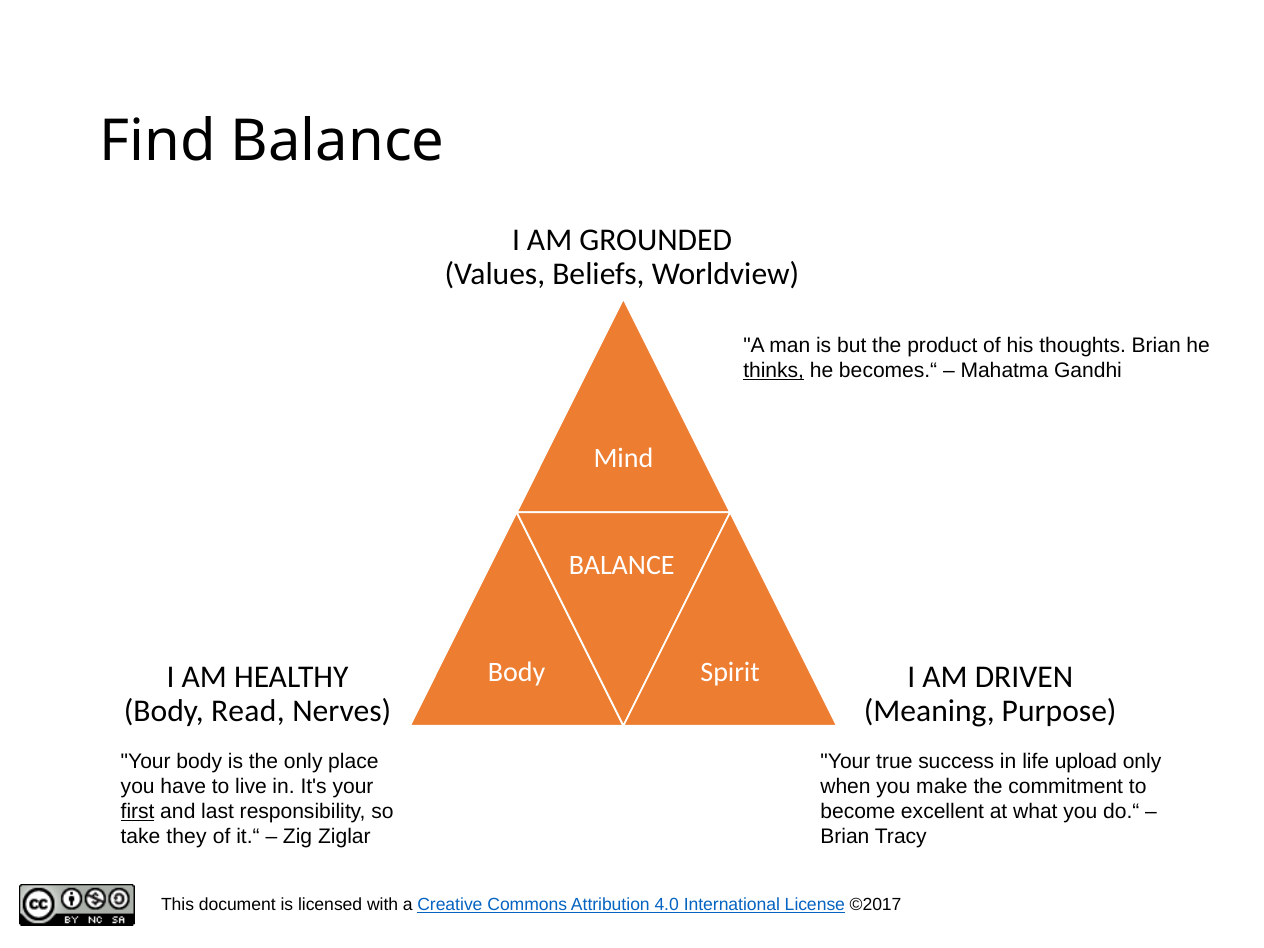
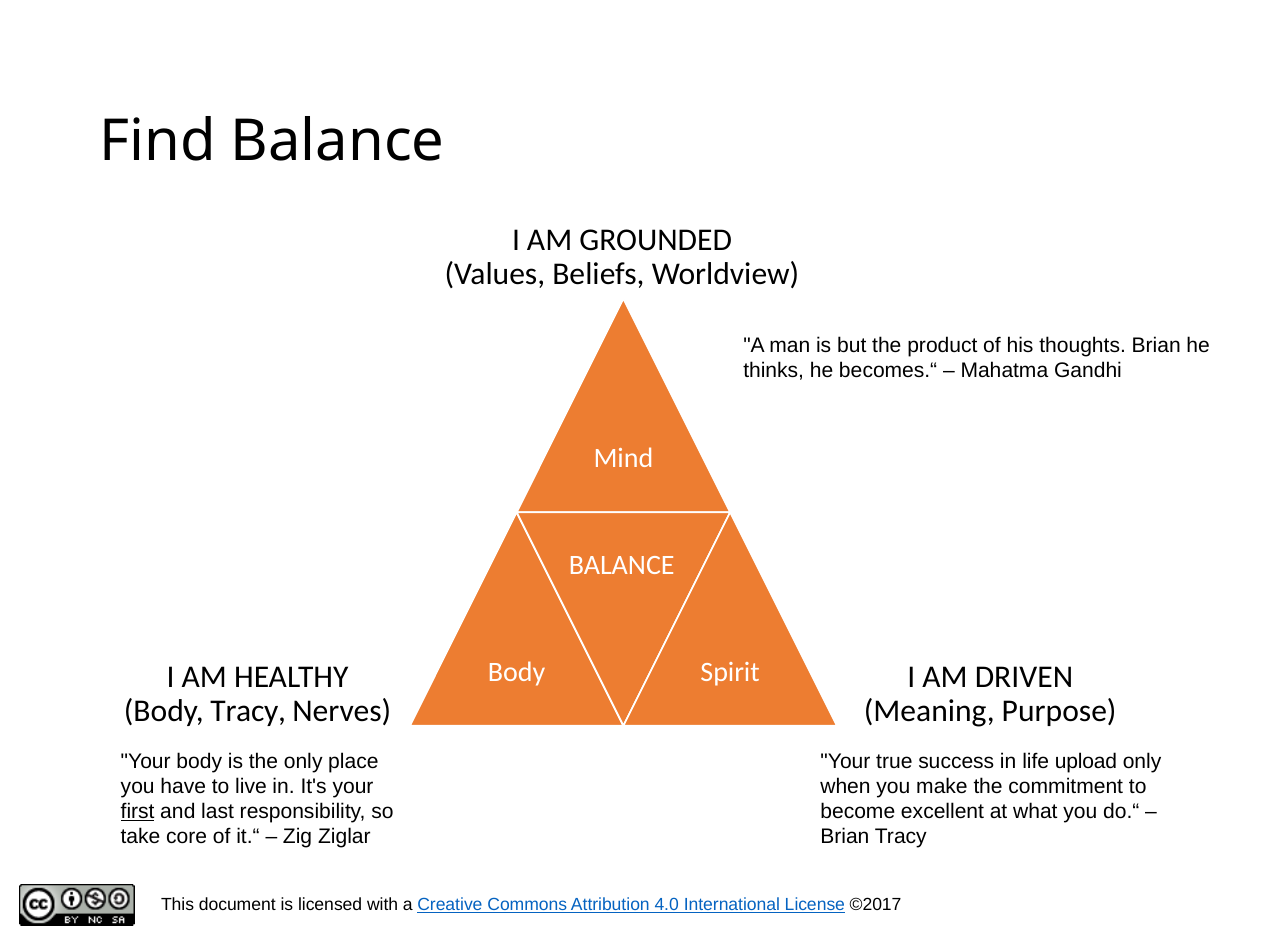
thinks underline: present -> none
Body Read: Read -> Tracy
they: they -> core
